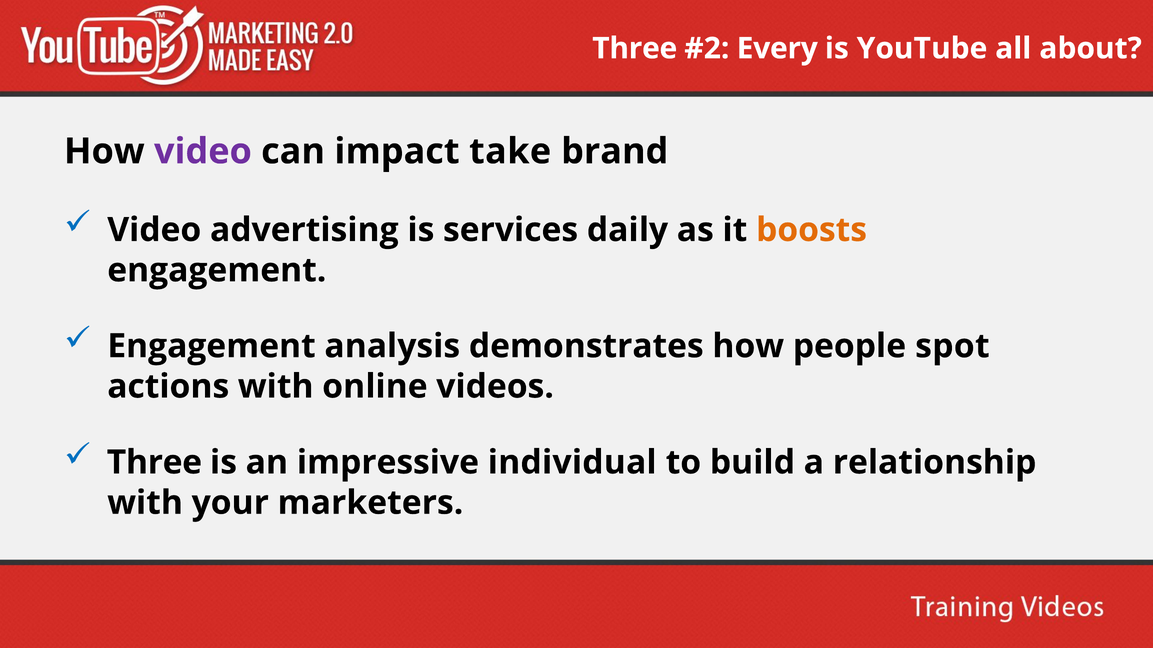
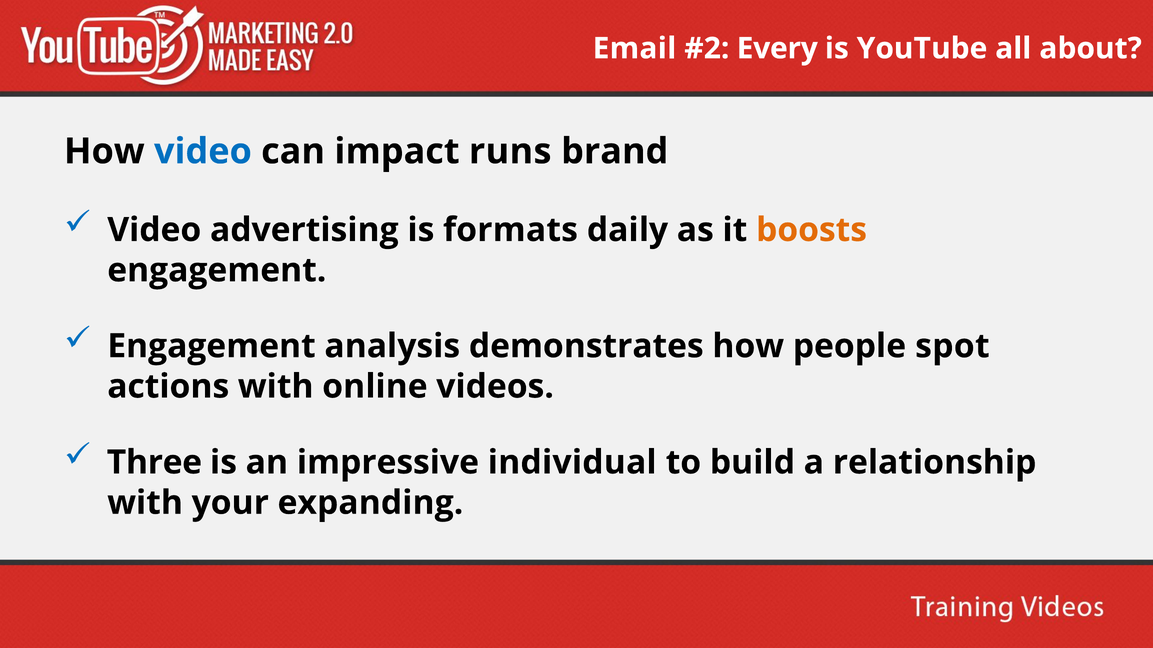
Three at (635, 48): Three -> Email
video at (203, 152) colour: purple -> blue
take: take -> runs
services: services -> formats
marketers: marketers -> expanding
